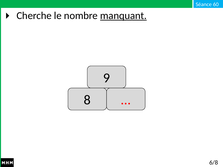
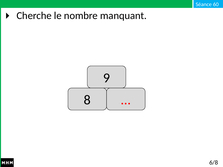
manquant underline: present -> none
